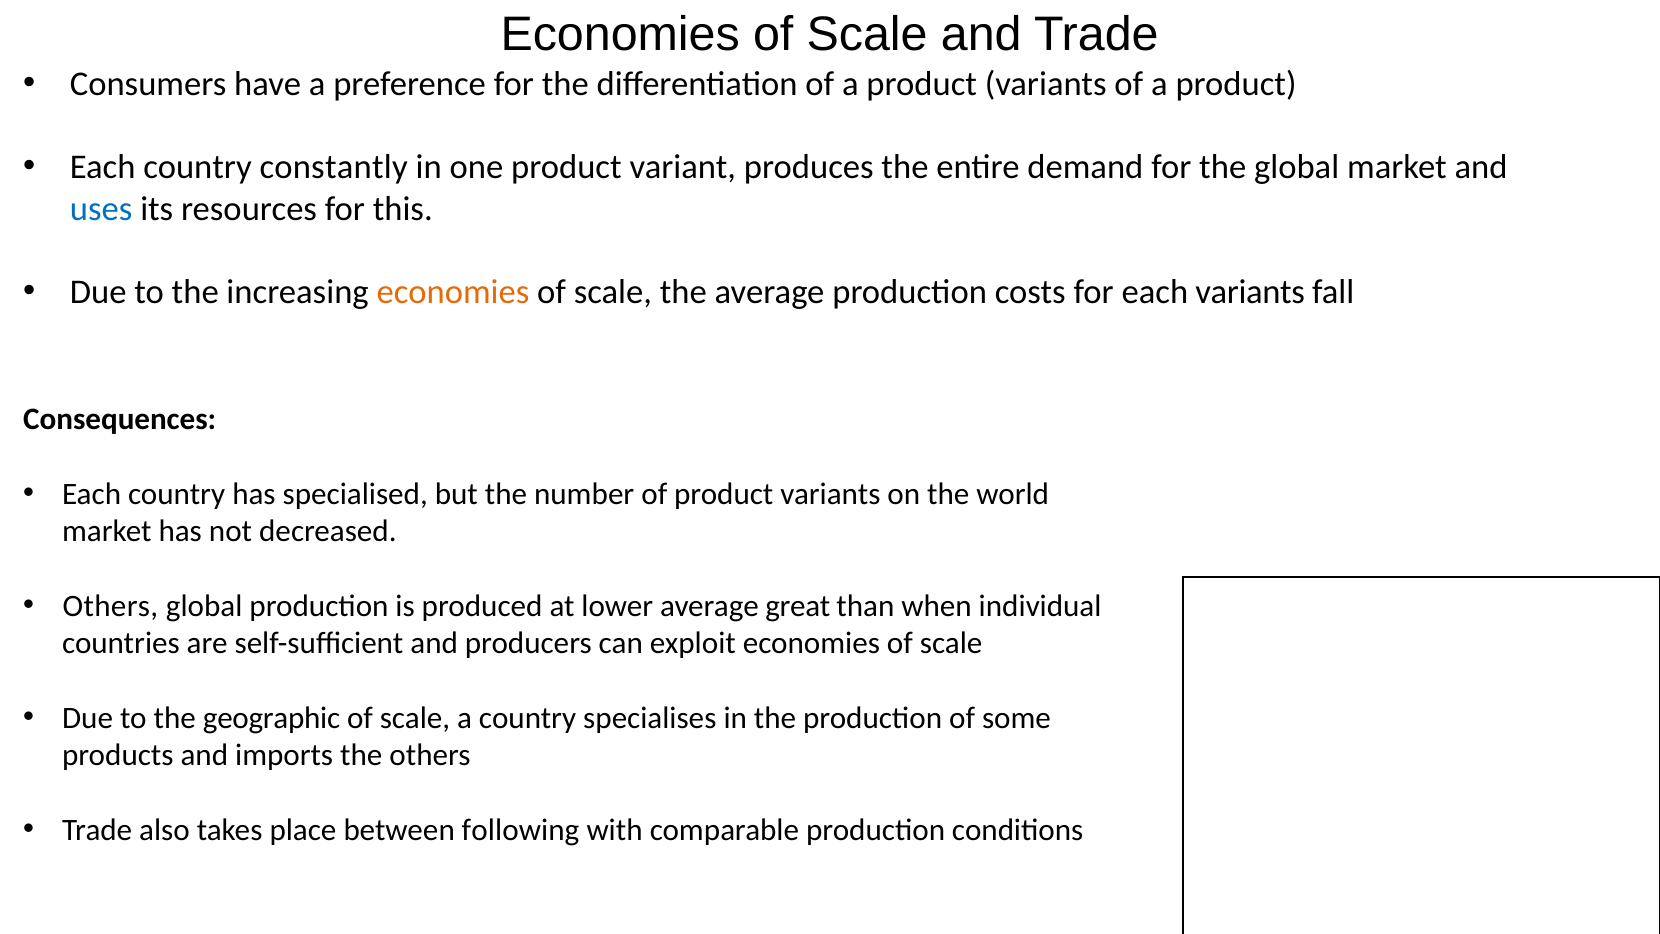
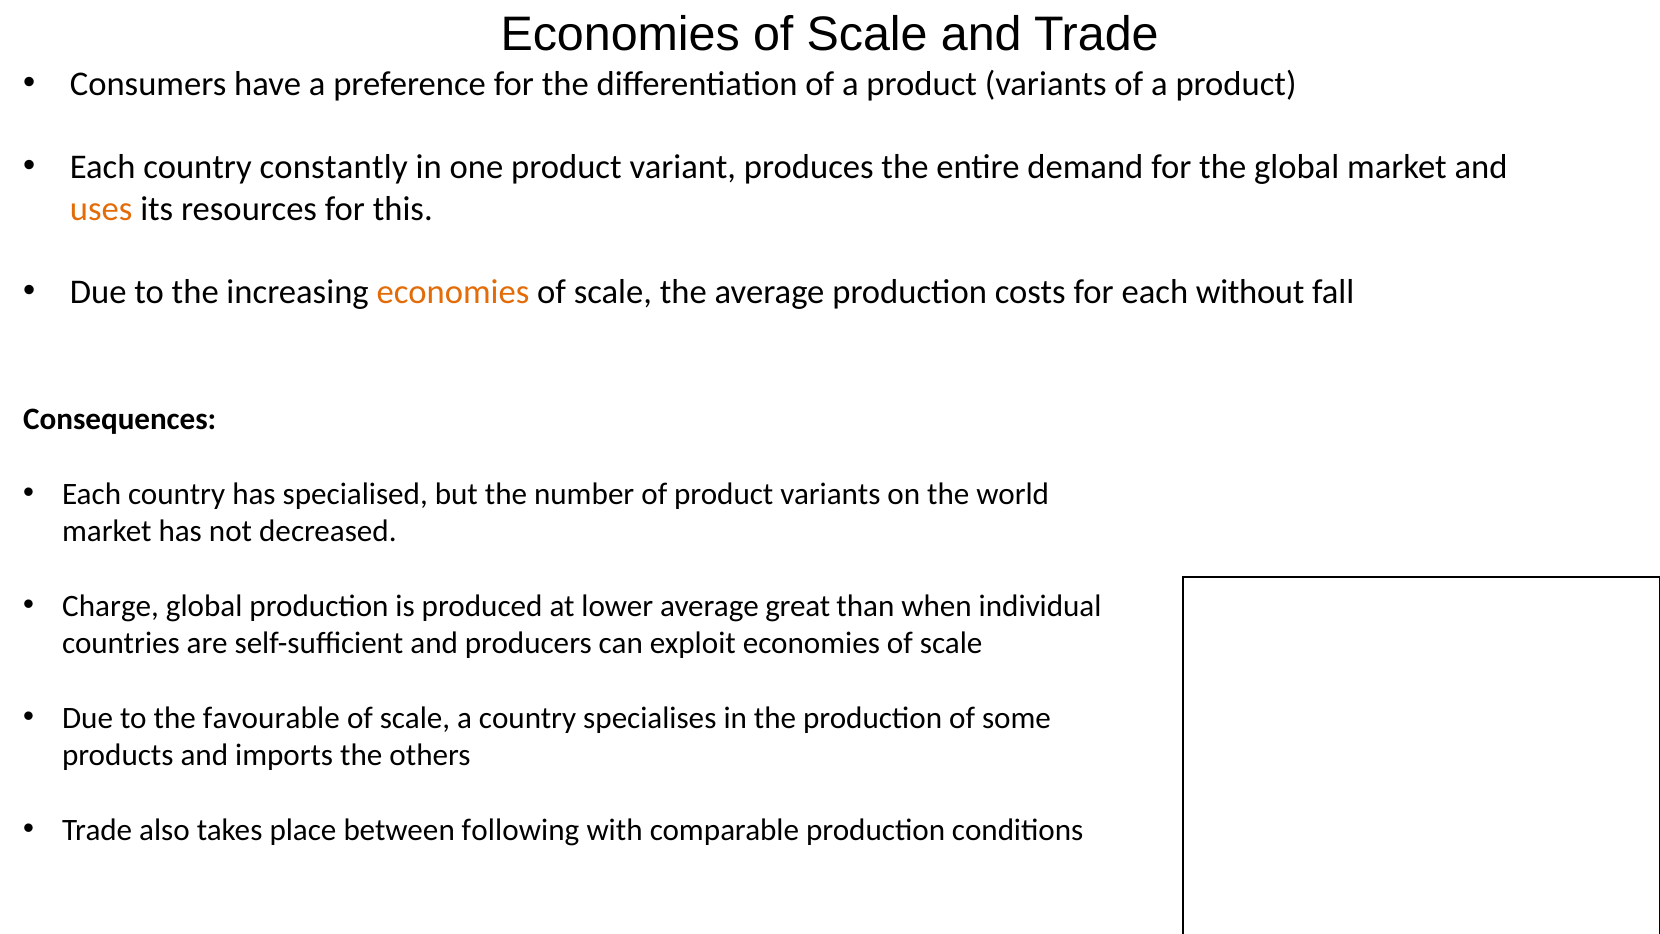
uses colour: blue -> orange
each variants: variants -> without
Others at (110, 606): Others -> Charge
geographic: geographic -> favourable
